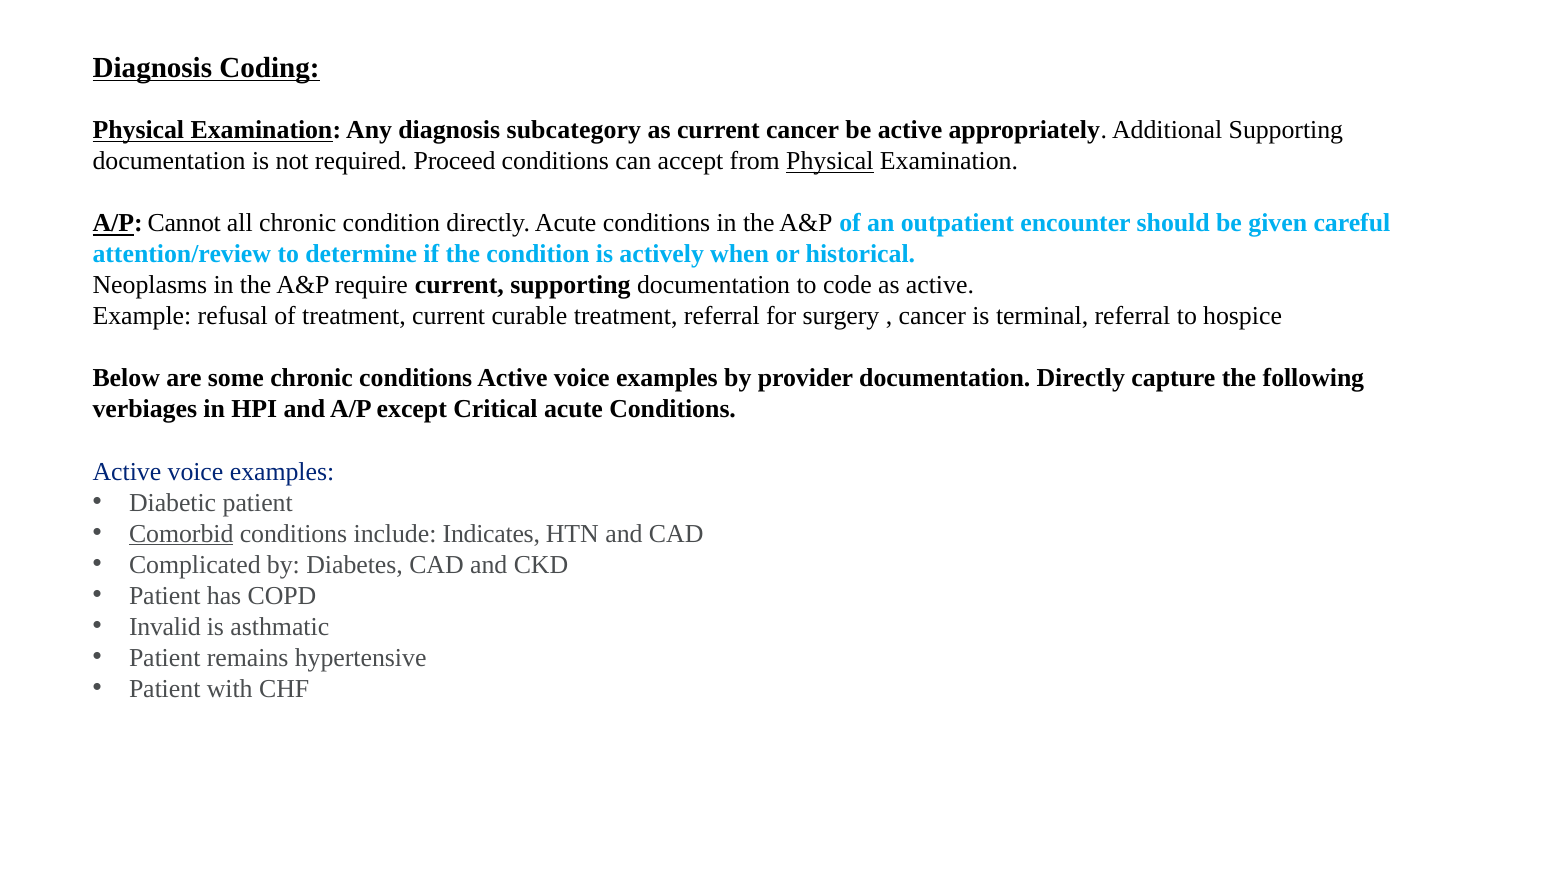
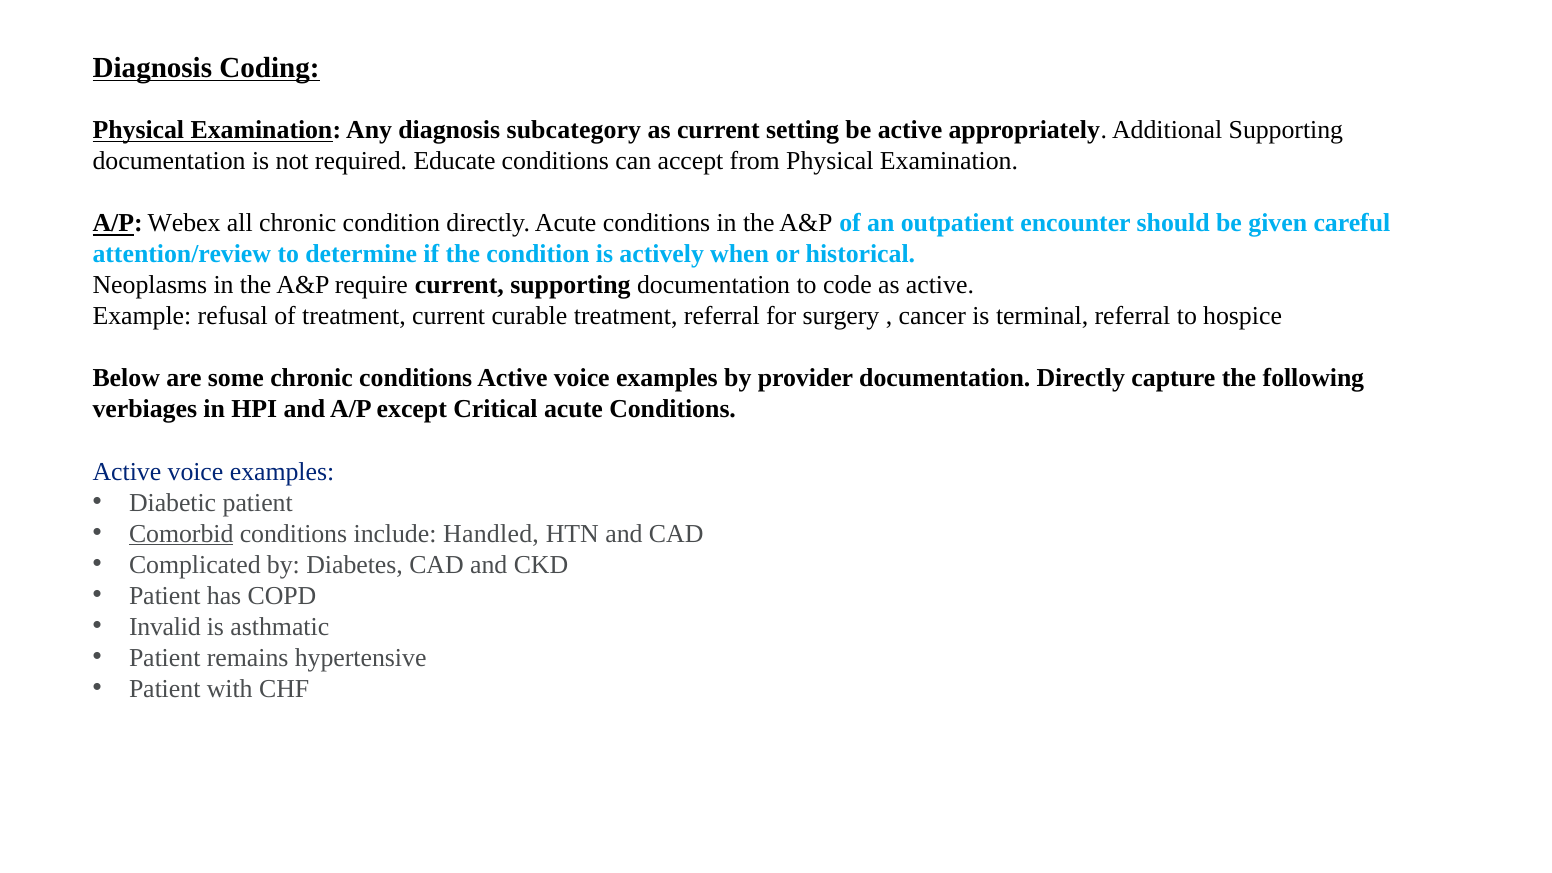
current cancer: cancer -> setting
Proceed: Proceed -> Educate
Physical at (830, 161) underline: present -> none
Cannot: Cannot -> Webex
Indicates: Indicates -> Handled
